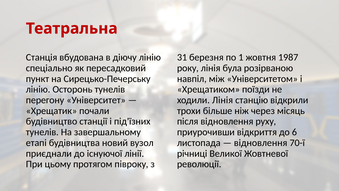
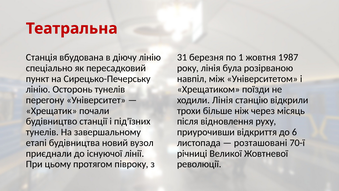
відновлення at (261, 143): відновлення -> розташовані
